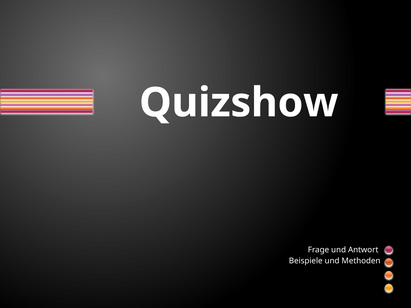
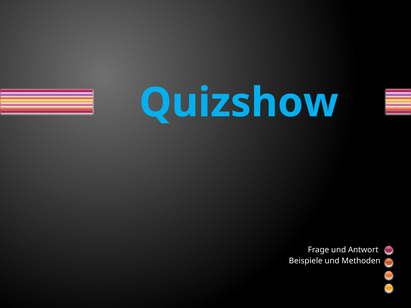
Quizshow colour: white -> light blue
